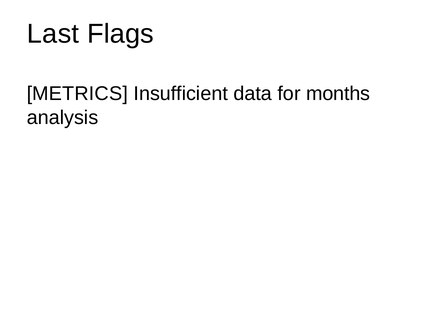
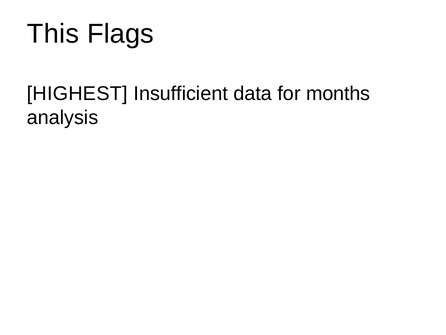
Last: Last -> This
METRICS: METRICS -> HIGHEST
